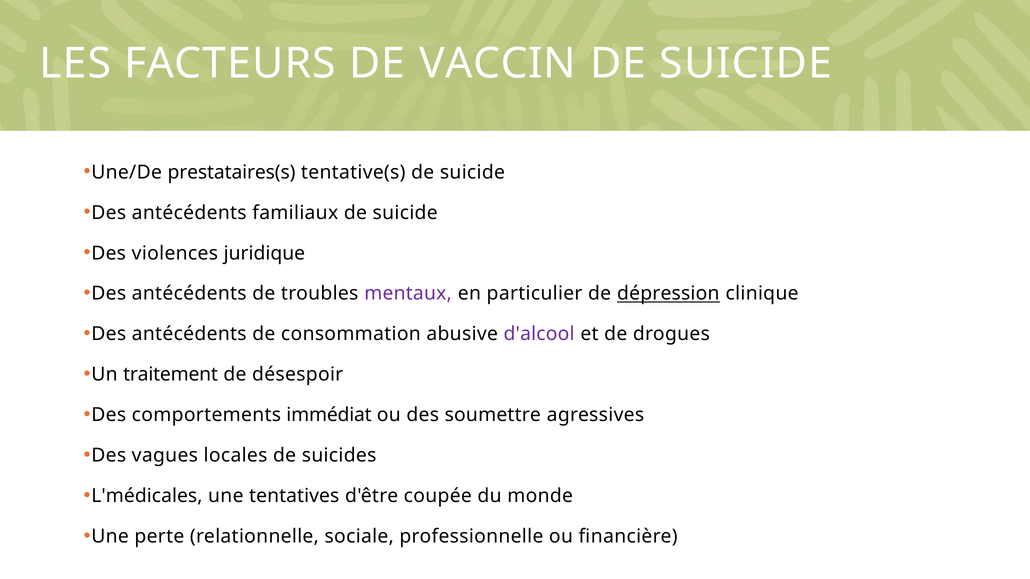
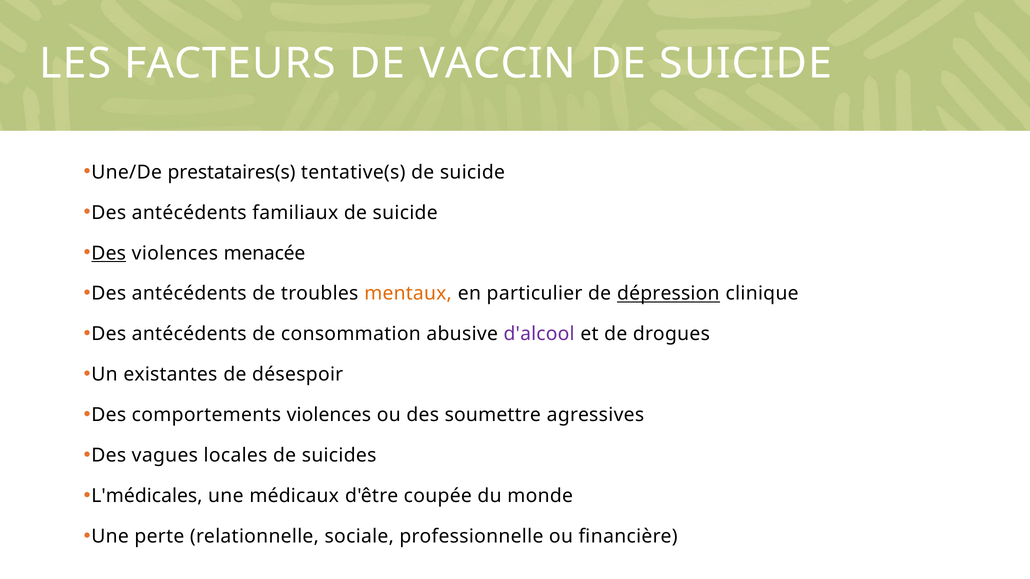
Des at (109, 253) underline: none -> present
juridique: juridique -> menacée
mentaux colour: purple -> orange
traitement: traitement -> existantes
comportements immédiat: immédiat -> violences
tentatives: tentatives -> médicaux
